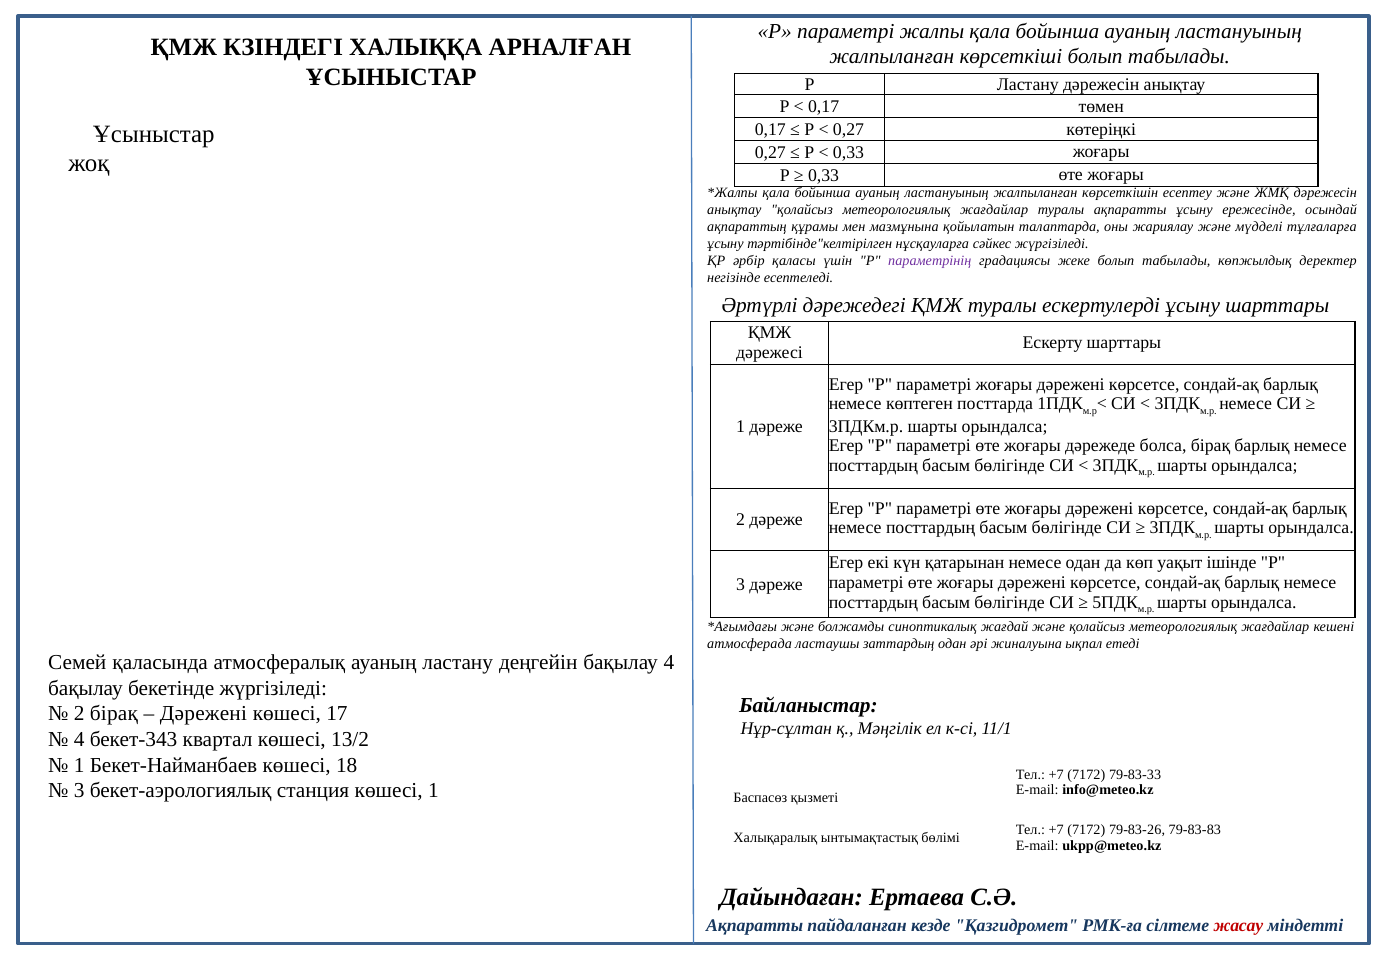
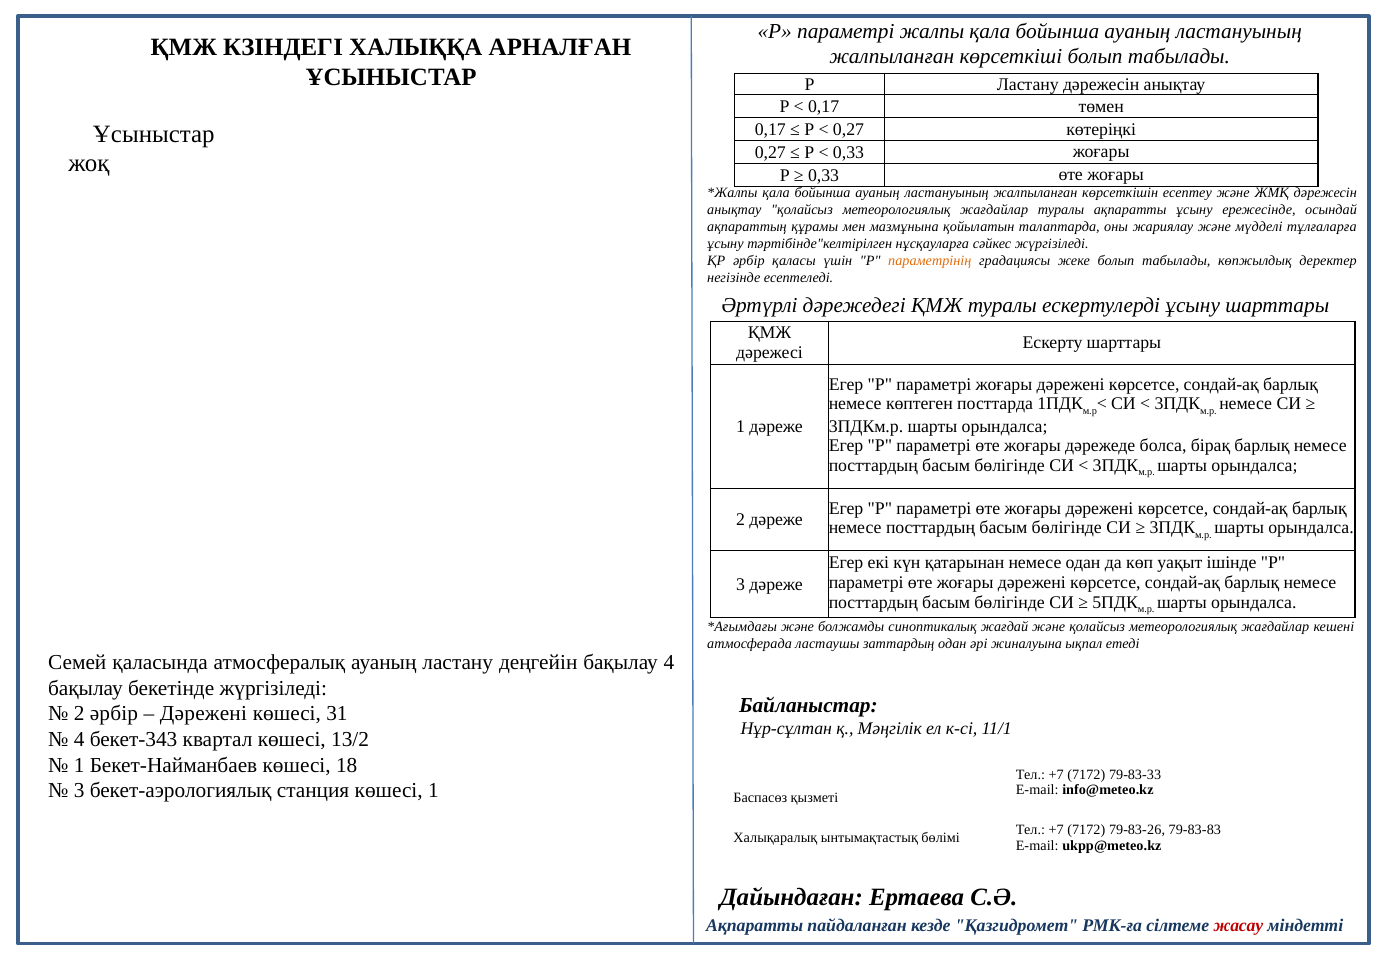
параметрінің colour: purple -> orange
2 бірақ: бірақ -> әрбір
17: 17 -> 31
